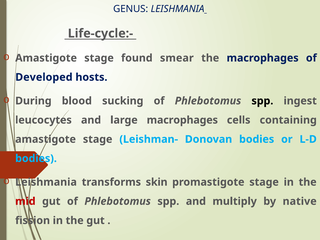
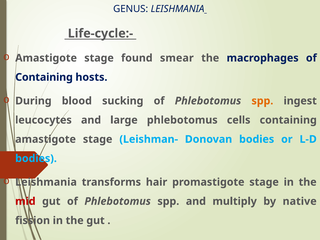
Developed at (44, 77): Developed -> Containing
spp at (262, 101) colour: black -> orange
large macrophages: macrophages -> phlebotomus
skin: skin -> hair
